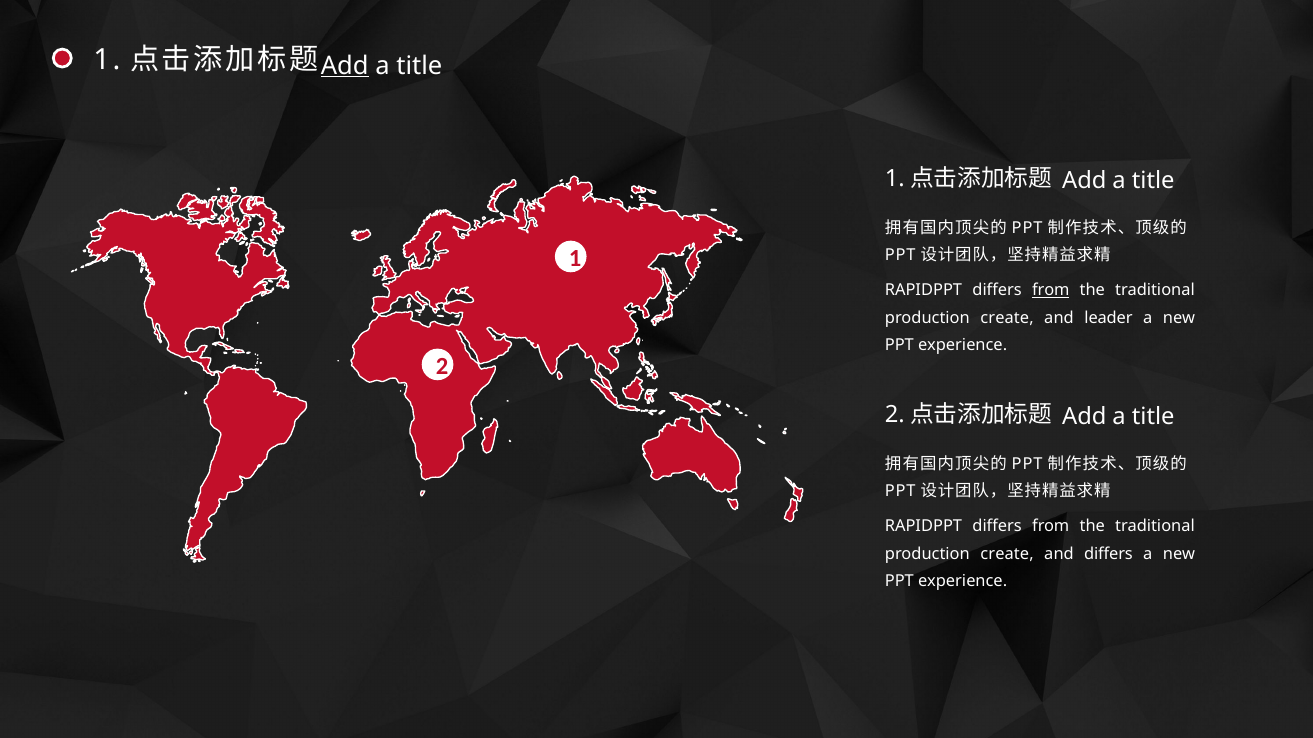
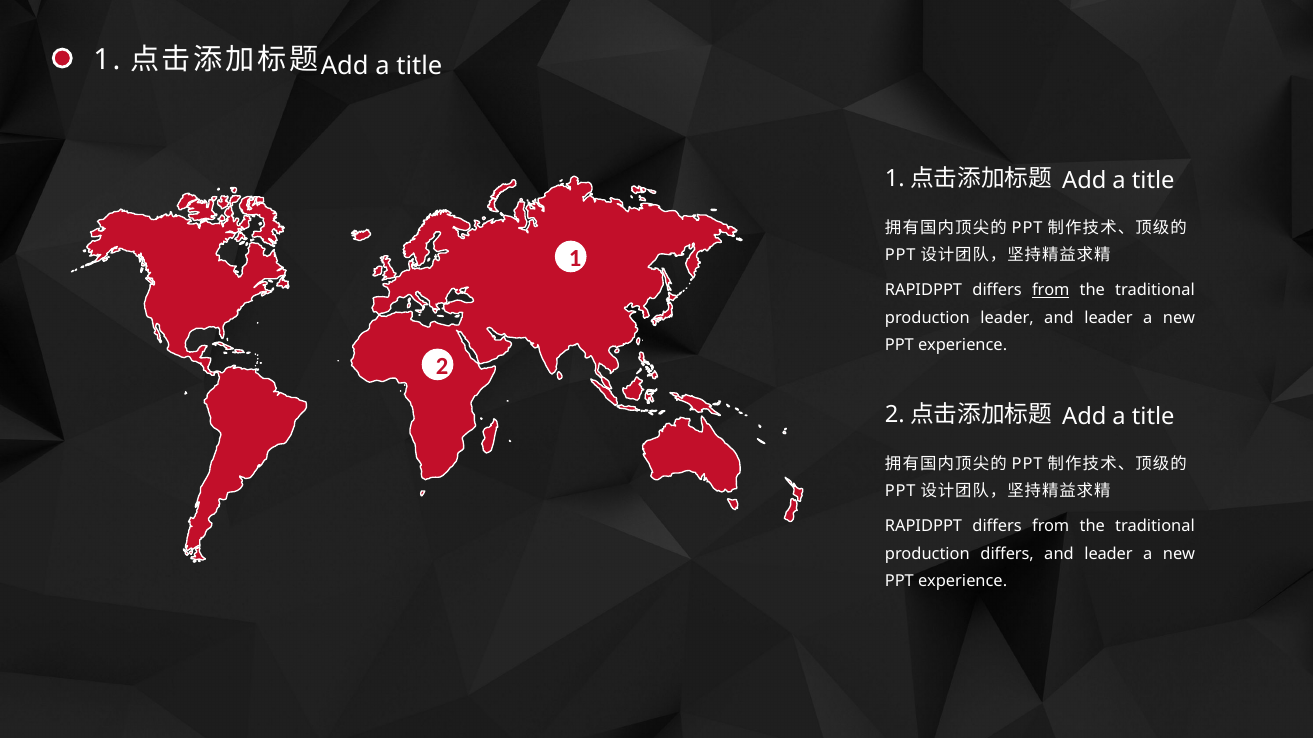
Add at (345, 66) underline: present -> none
create at (1007, 318): create -> leader
create at (1007, 554): create -> differs
differs at (1109, 554): differs -> leader
